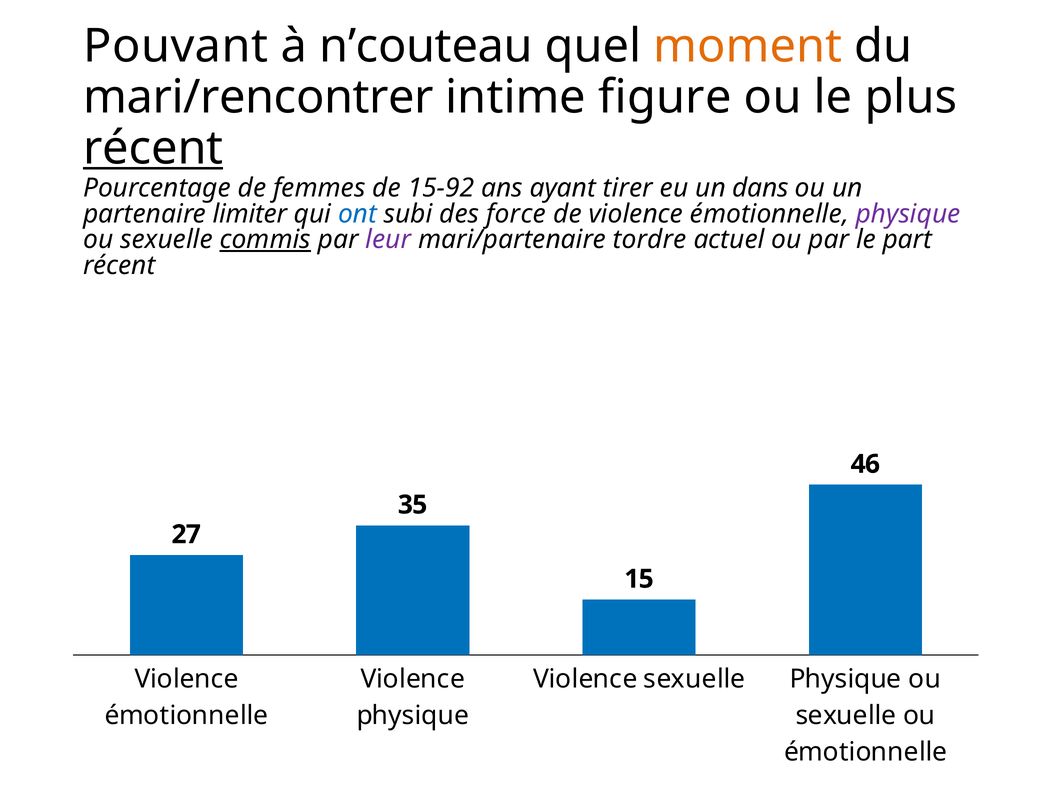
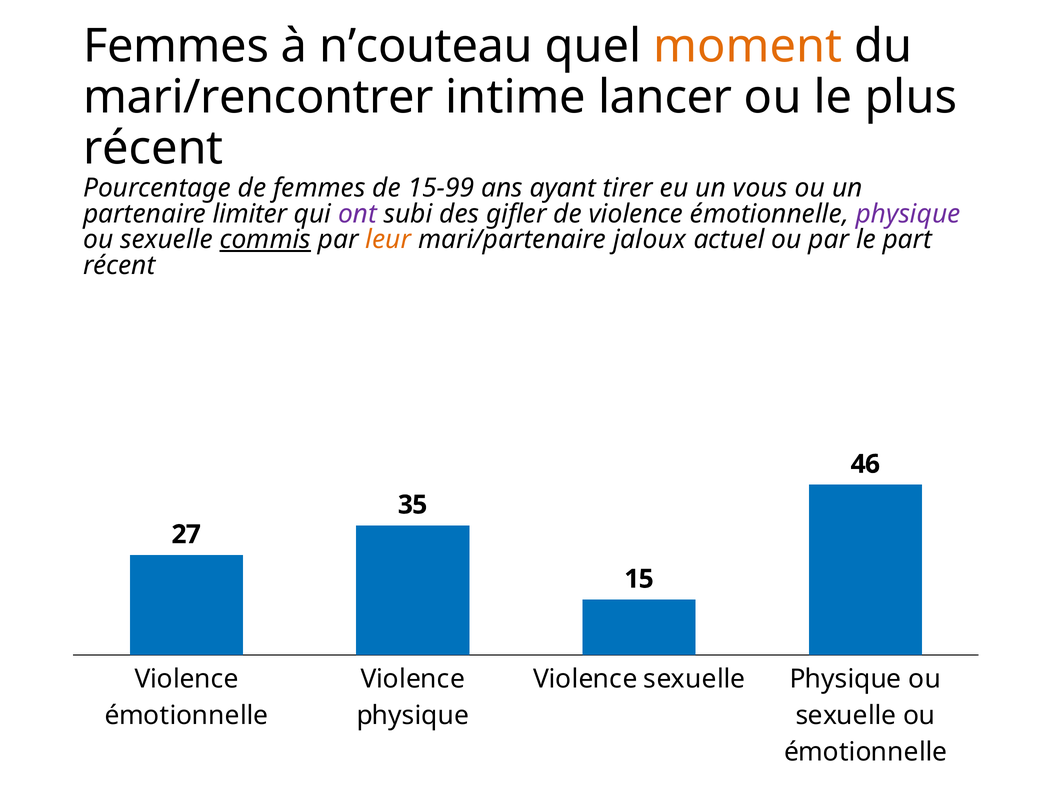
Pouvant at (176, 46): Pouvant -> Femmes
figure: figure -> lancer
récent at (153, 148) underline: present -> none
15-92: 15-92 -> 15-99
dans: dans -> vous
ont colour: blue -> purple
force: force -> gifler
leur colour: purple -> orange
tordre: tordre -> jaloux
